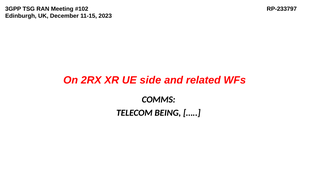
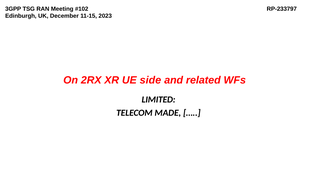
COMMS: COMMS -> LIMITED
BEING: BEING -> MADE
